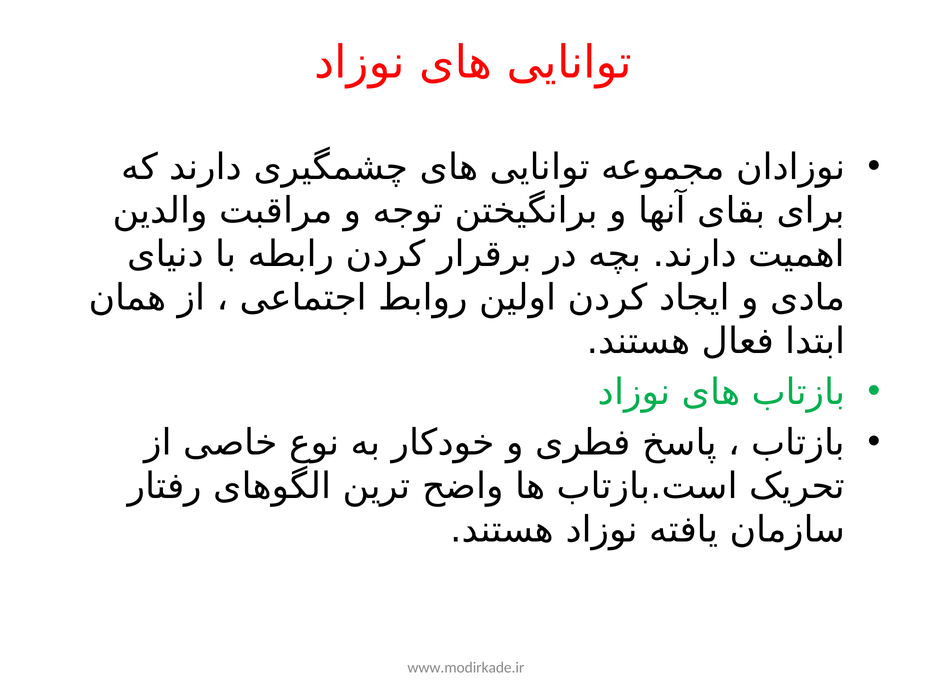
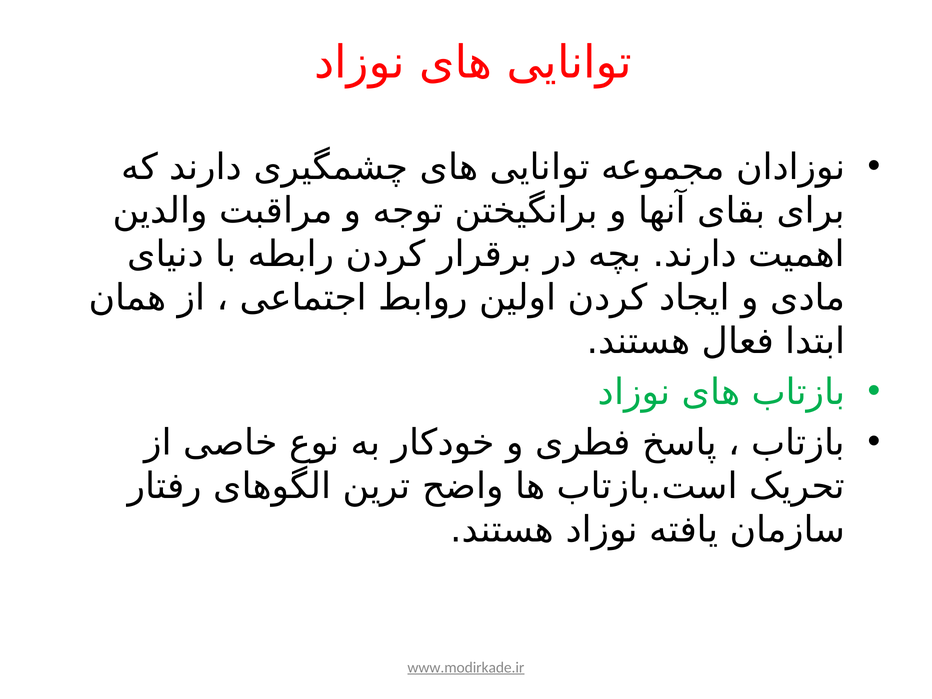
www.modirkade.ir underline: none -> present
